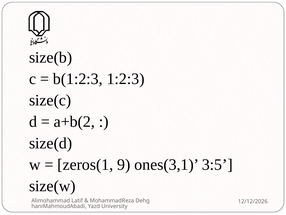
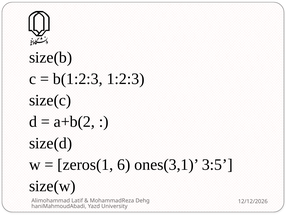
9: 9 -> 6
